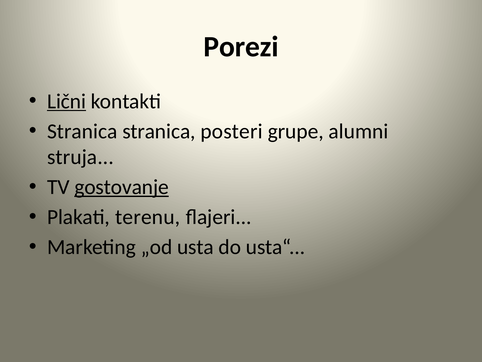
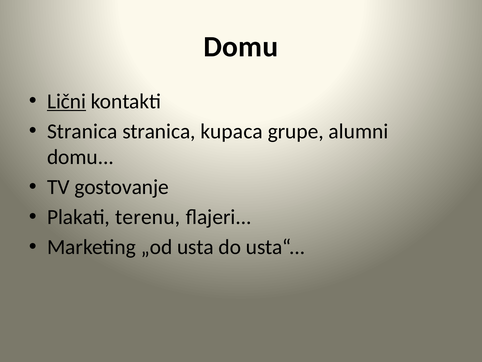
Porezi at (241, 47): Porezi -> Domu
posteri: posteri -> kupaca
struja at (80, 157): struja -> domu
gostovanje underline: present -> none
